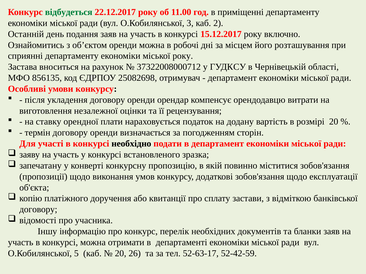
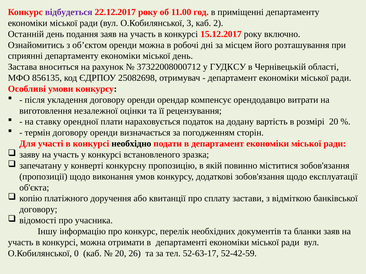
відбудеться colour: green -> purple
міської року: року -> день
5: 5 -> 0
